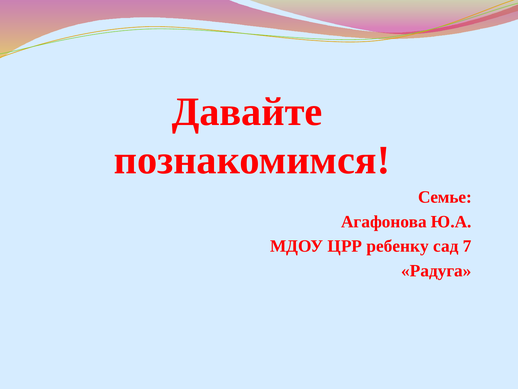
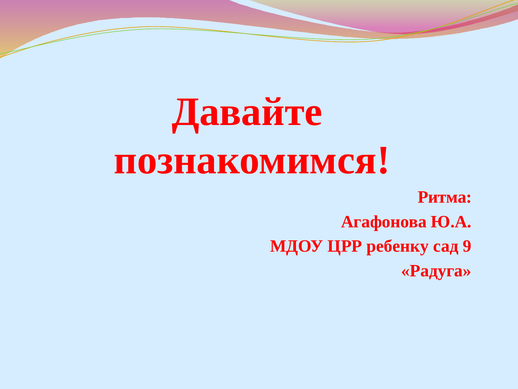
Семье: Семье -> Ритма
7: 7 -> 9
